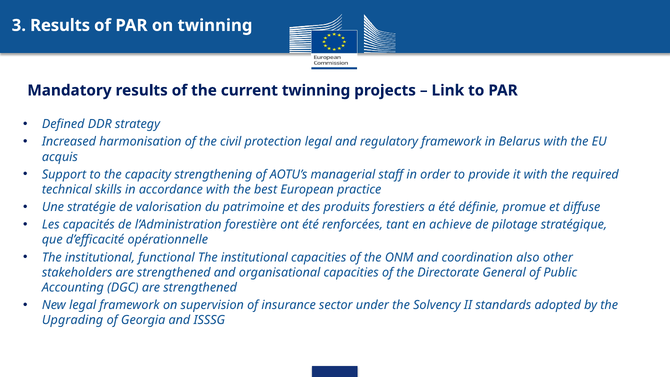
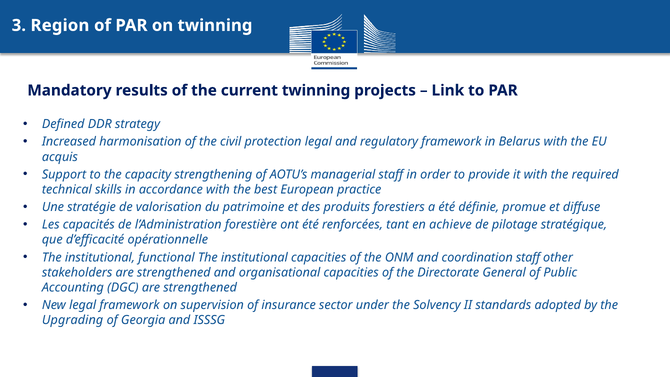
3 Results: Results -> Region
coordination also: also -> staff
